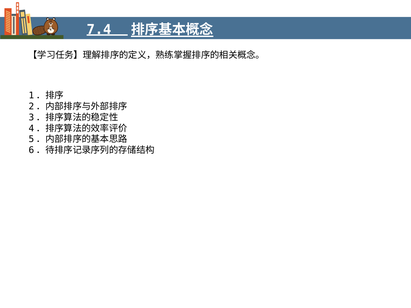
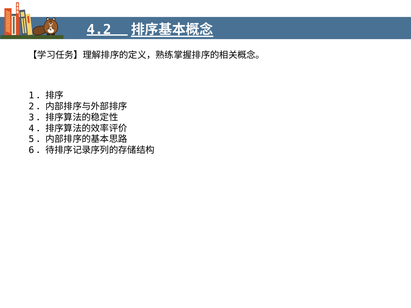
7.4: 7.4 -> 4.2
